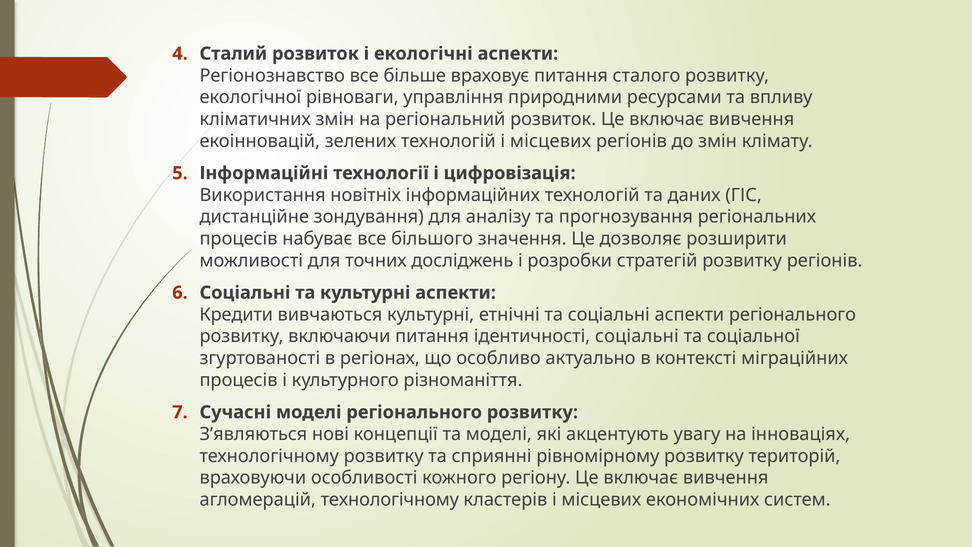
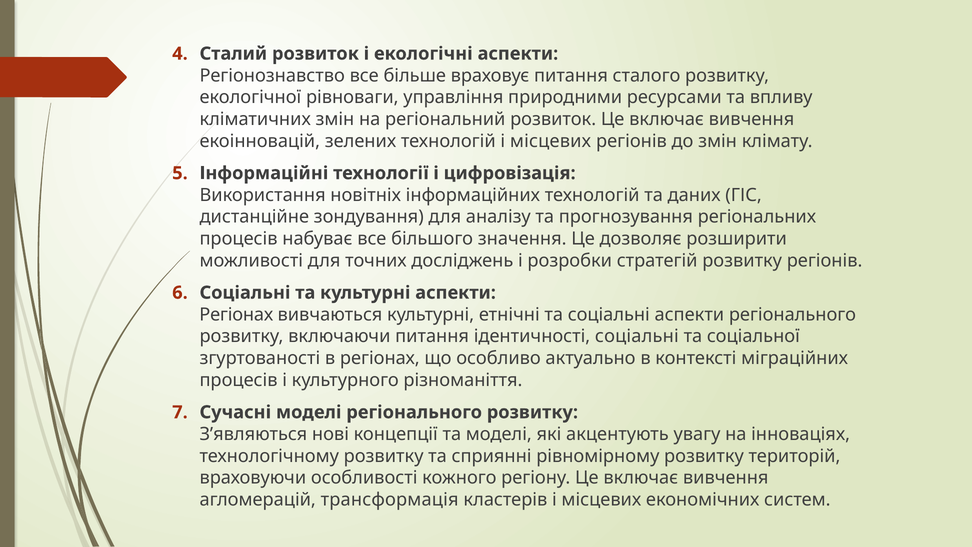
Кредити at (236, 314): Кредити -> Регіонах
агломерацій технологічному: технологічному -> трансформація
